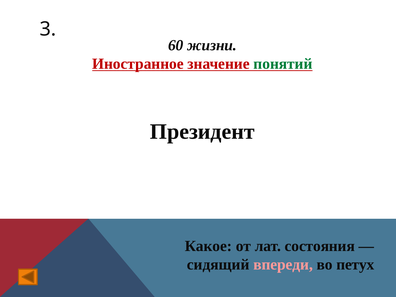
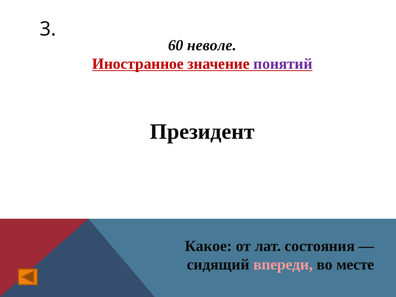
жизни: жизни -> неволе
понятий colour: green -> purple
петух: петух -> месте
